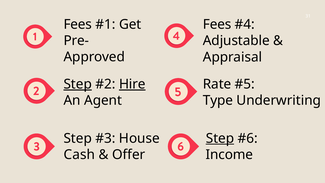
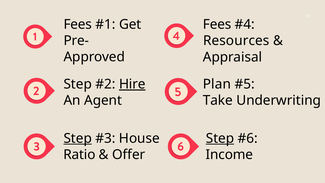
Adjustable: Adjustable -> Resources
Step at (78, 84) underline: present -> none
Rate: Rate -> Plan
Type: Type -> Take
Step at (78, 138) underline: none -> present
Cash: Cash -> Ratio
